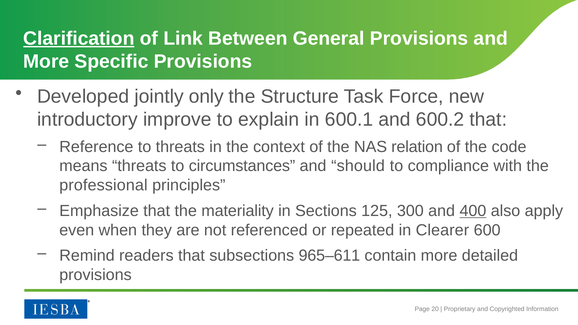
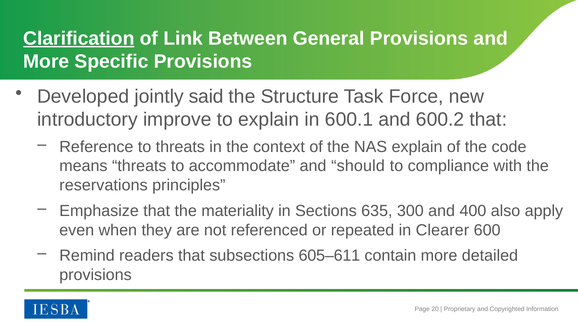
only: only -> said
NAS relation: relation -> explain
circumstances: circumstances -> accommodate
professional: professional -> reservations
125: 125 -> 635
400 underline: present -> none
965–611: 965–611 -> 605–611
